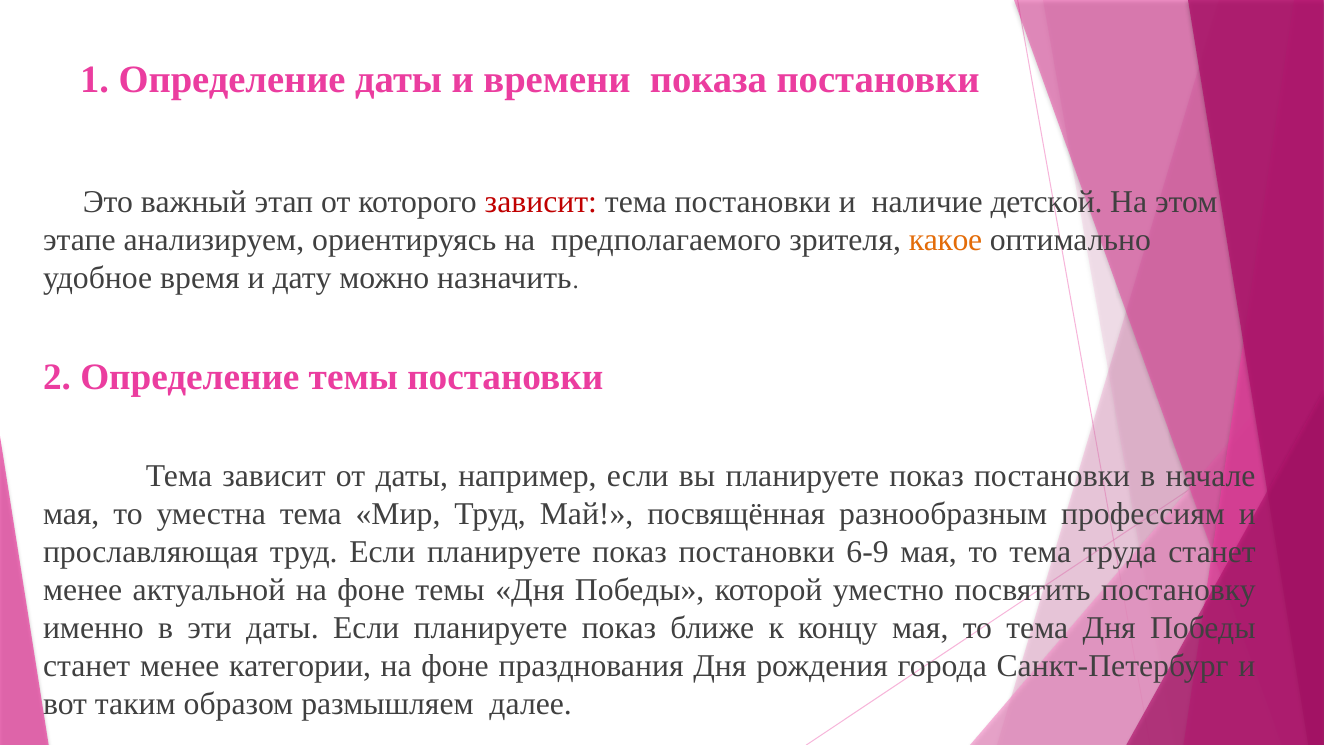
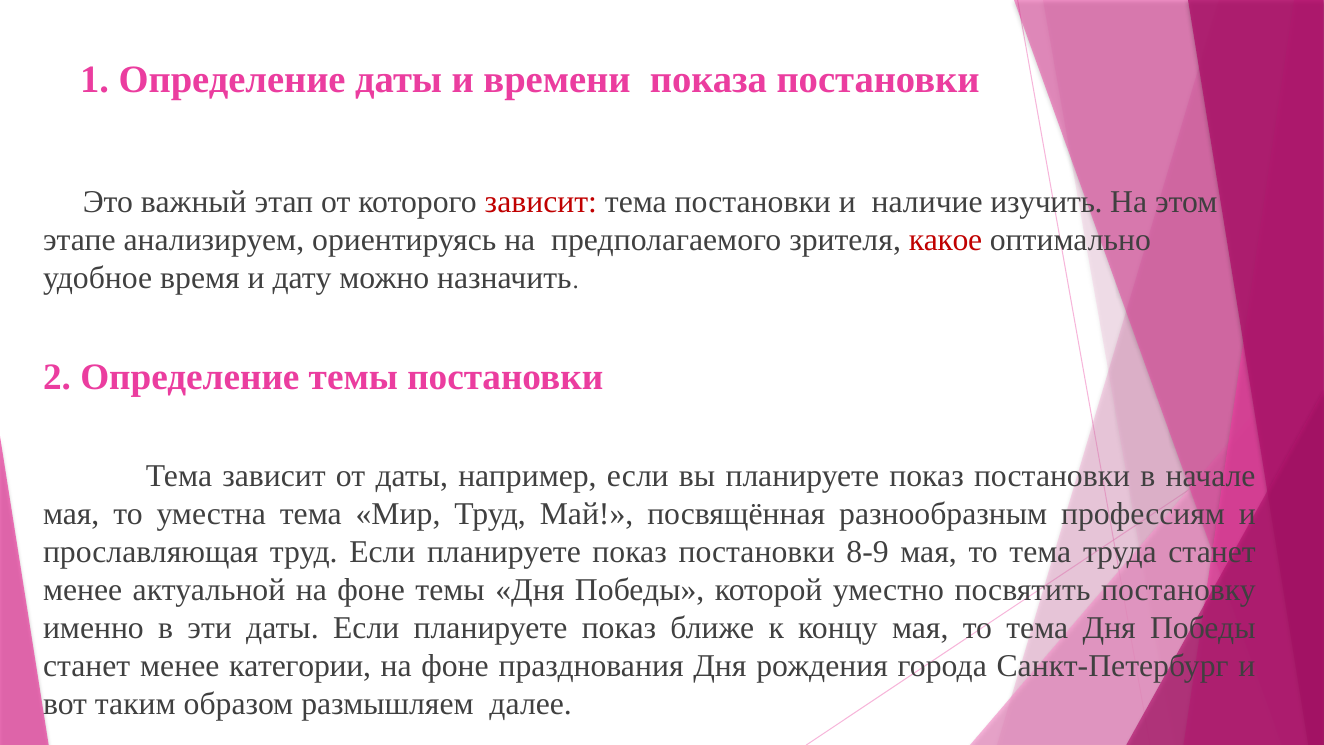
детской: детской -> изучить
какое colour: orange -> red
6-9: 6-9 -> 8-9
